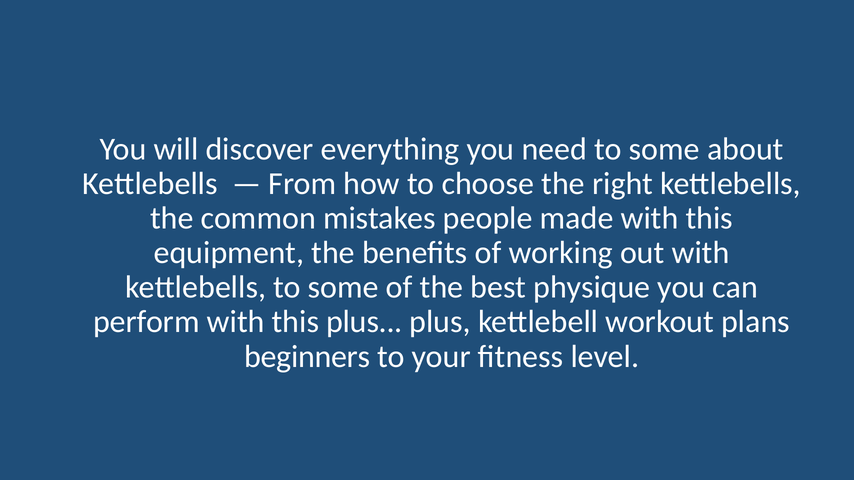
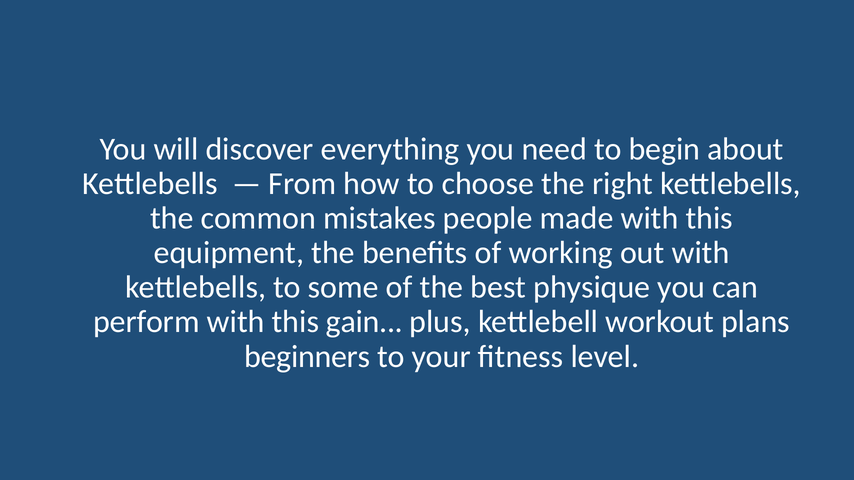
need to some: some -> begin
this plus: plus -> gain
